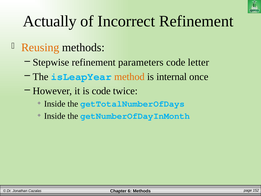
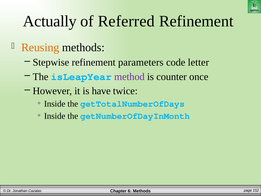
Incorrect: Incorrect -> Referred
method colour: orange -> purple
internal: internal -> counter
is code: code -> have
